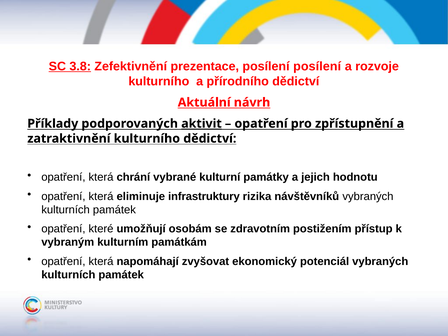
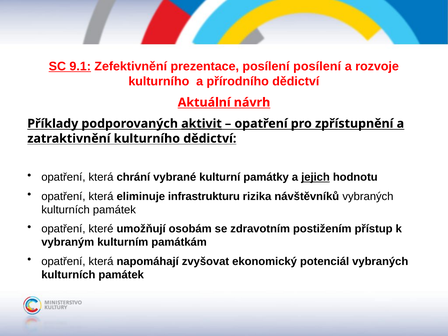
3.8: 3.8 -> 9.1
jejich underline: none -> present
infrastruktury: infrastruktury -> infrastrukturu
